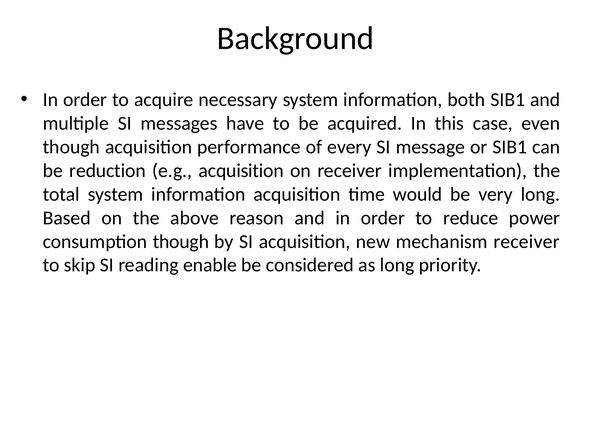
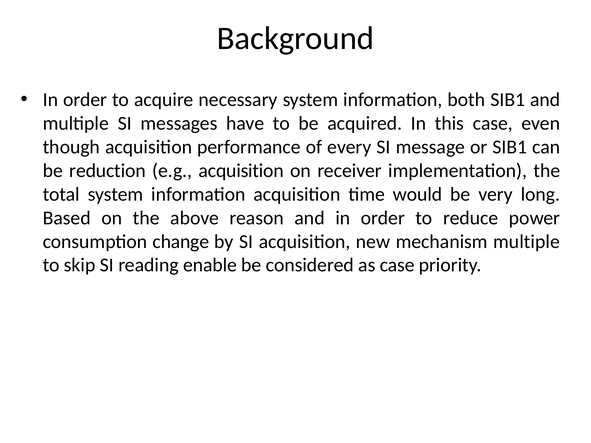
consumption though: though -> change
mechanism receiver: receiver -> multiple
as long: long -> case
